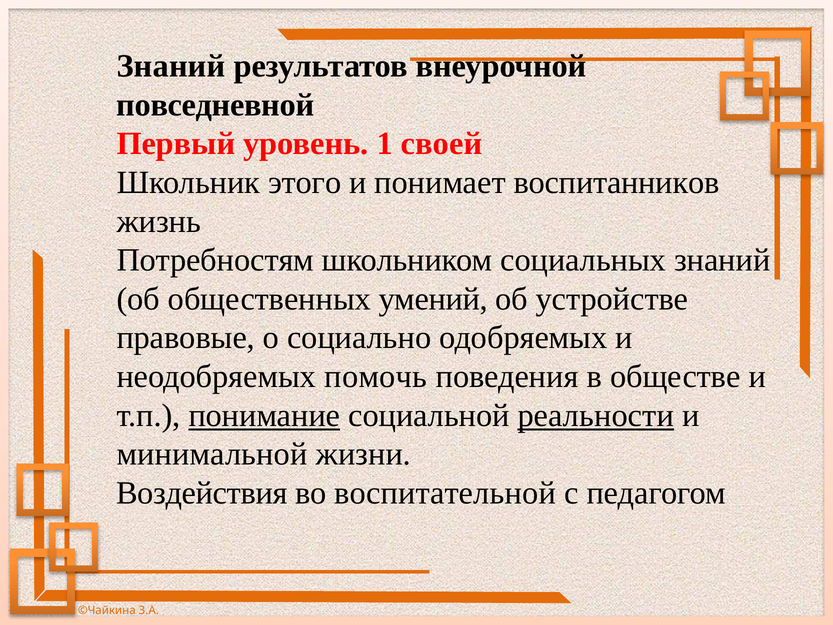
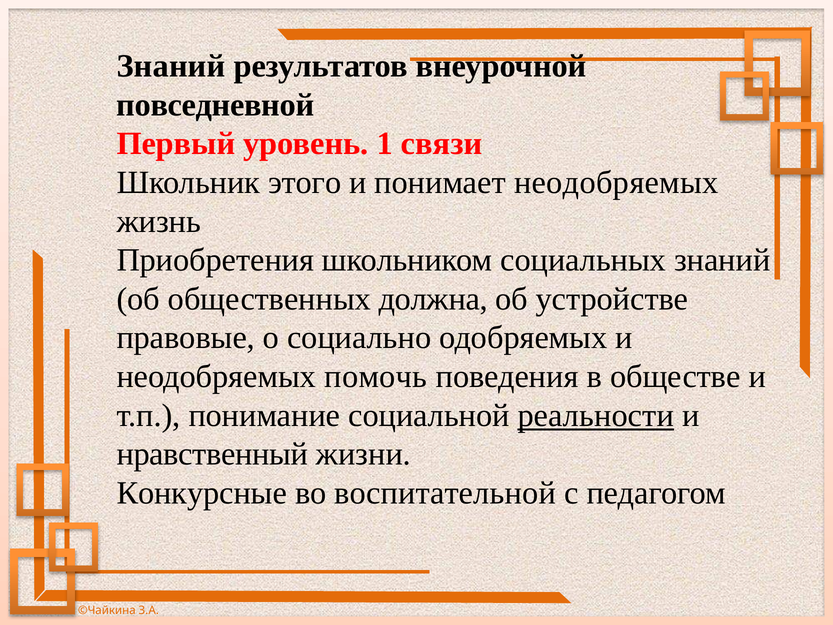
своей: своей -> связи
понимает воспитанников: воспитанников -> неодобряемых
Потребностям: Потребностям -> Приобретения
умений: умений -> должна
понимание underline: present -> none
минимальной: минимальной -> нравственный
Воздействия: Воздействия -> Конкурсные
